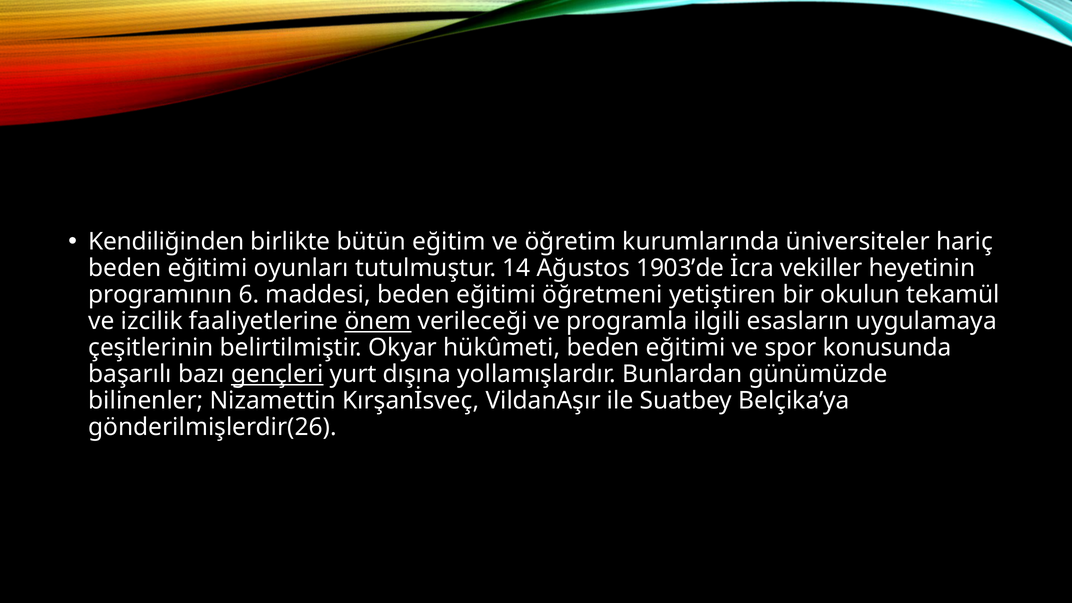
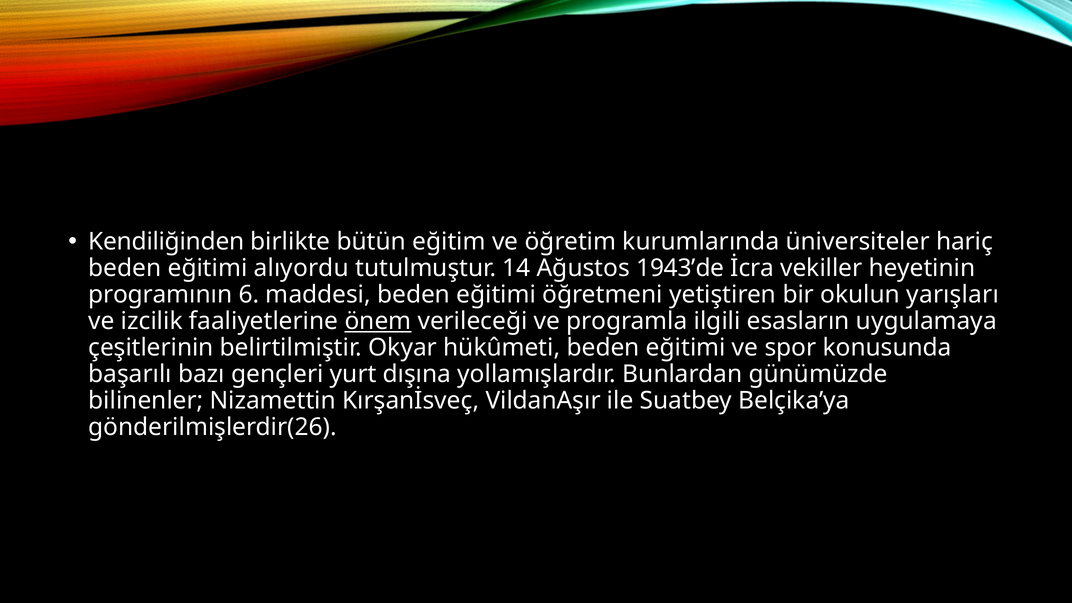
oyunları: oyunları -> alıyordu
1903’de: 1903’de -> 1943’de
tekamül: tekamül -> yarışları
gençleri underline: present -> none
